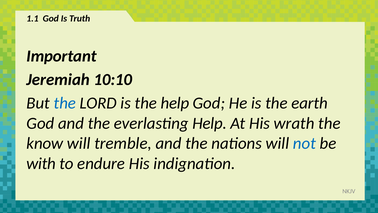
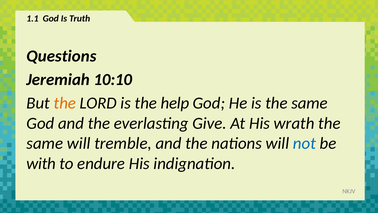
Important: Important -> Questions
the at (65, 103) colour: blue -> orange
is the earth: earth -> same
everlasting Help: Help -> Give
know at (45, 144): know -> same
